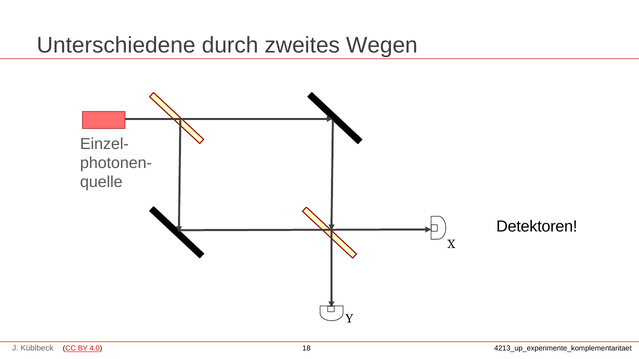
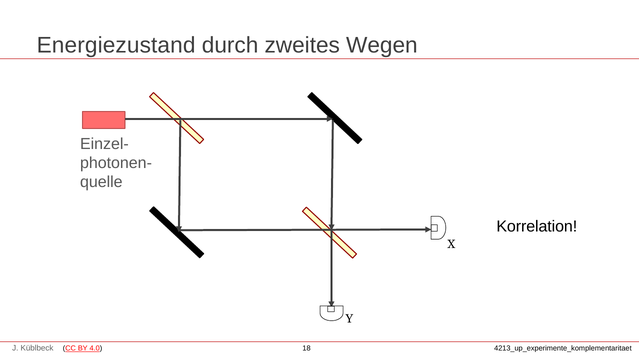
Unterschiedene: Unterschiedene -> Energiezustand
Detektoren: Detektoren -> Korrelation
